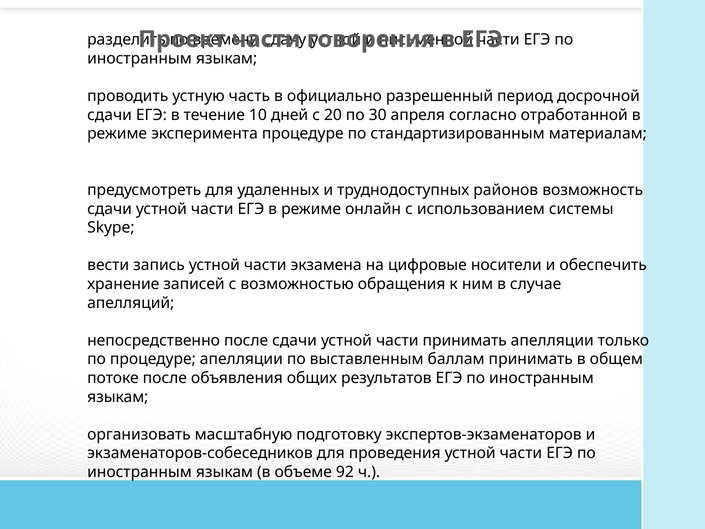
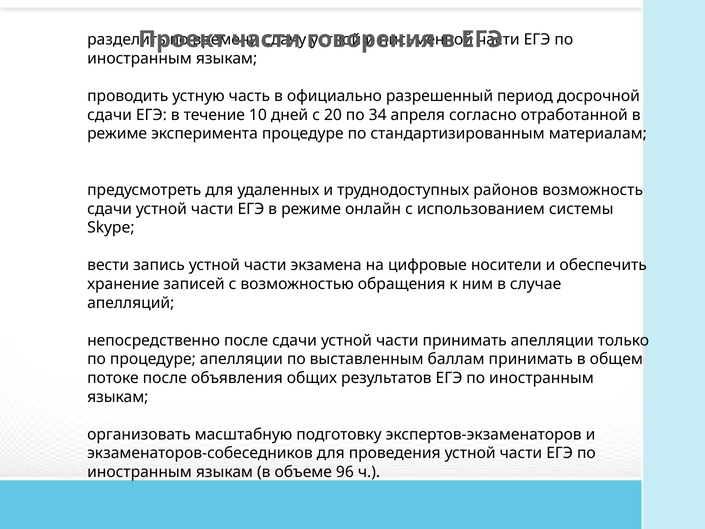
30: 30 -> 34
92: 92 -> 96
